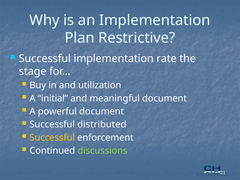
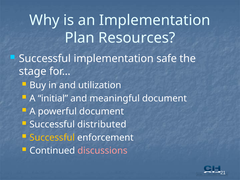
Restrictive: Restrictive -> Resources
rate: rate -> safe
discussions colour: light green -> pink
